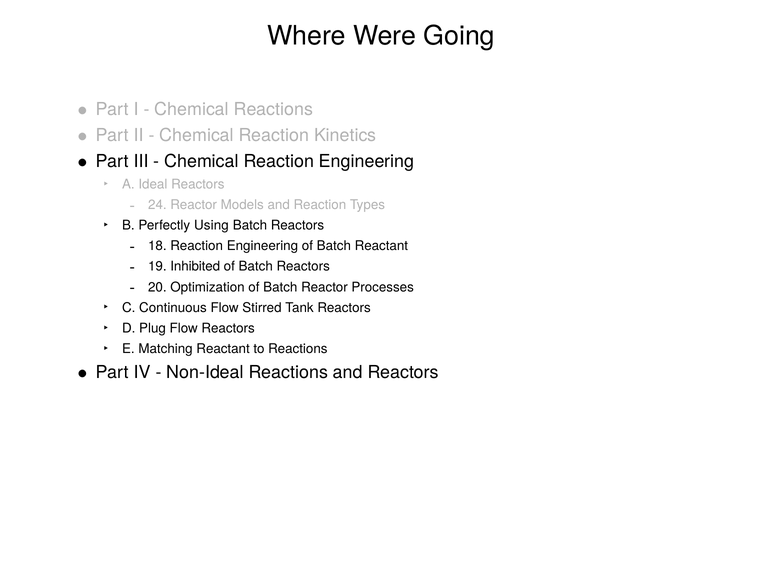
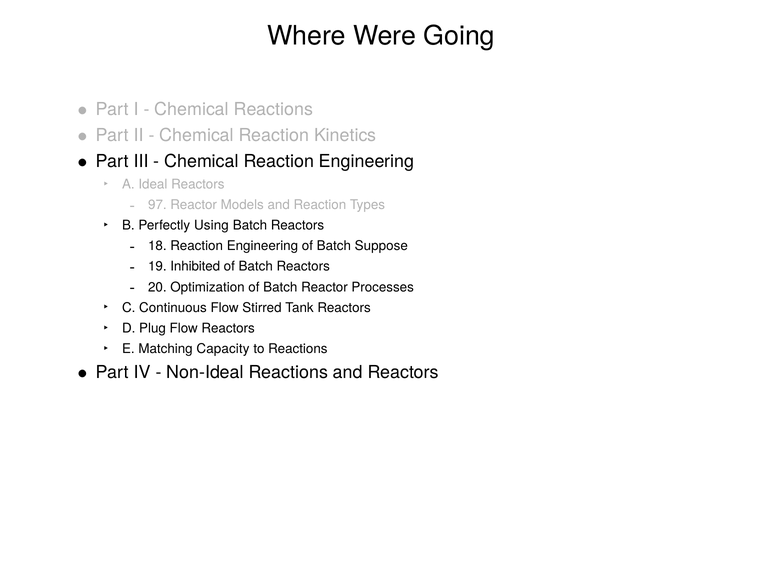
24: 24 -> 97
Batch Reactant: Reactant -> Suppose
Matching Reactant: Reactant -> Capacity
